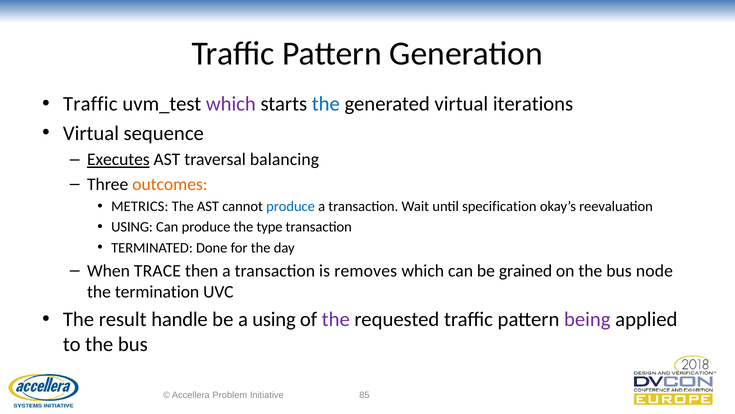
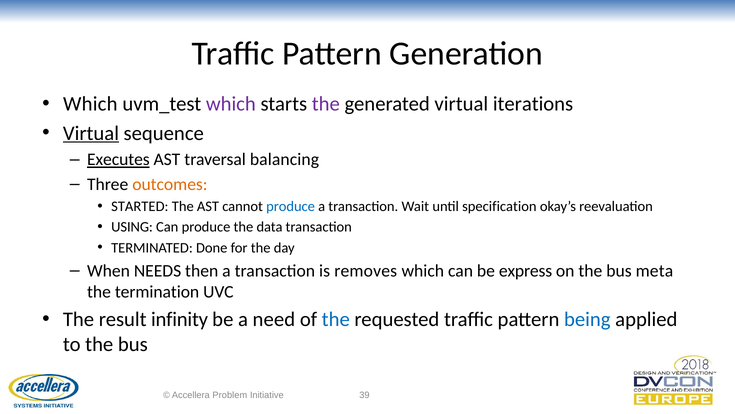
Traffic at (90, 104): Traffic -> Which
the at (326, 104) colour: blue -> purple
Virtual at (91, 133) underline: none -> present
METRICS: METRICS -> STARTED
type: type -> data
TRACE: TRACE -> NEEDS
grained: grained -> express
node: node -> meta
handle: handle -> infinity
a using: using -> need
the at (336, 319) colour: purple -> blue
being colour: purple -> blue
85: 85 -> 39
